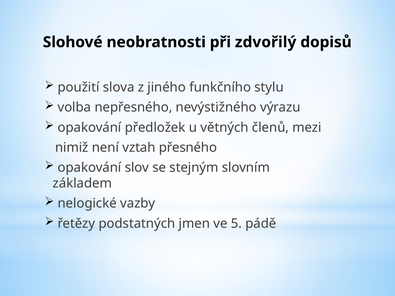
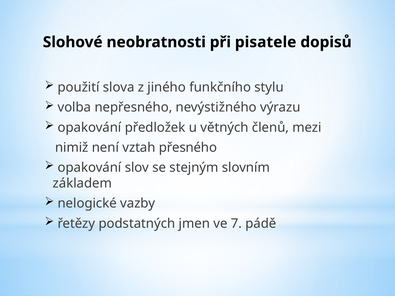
zdvořilý: zdvořilý -> pisatele
5: 5 -> 7
